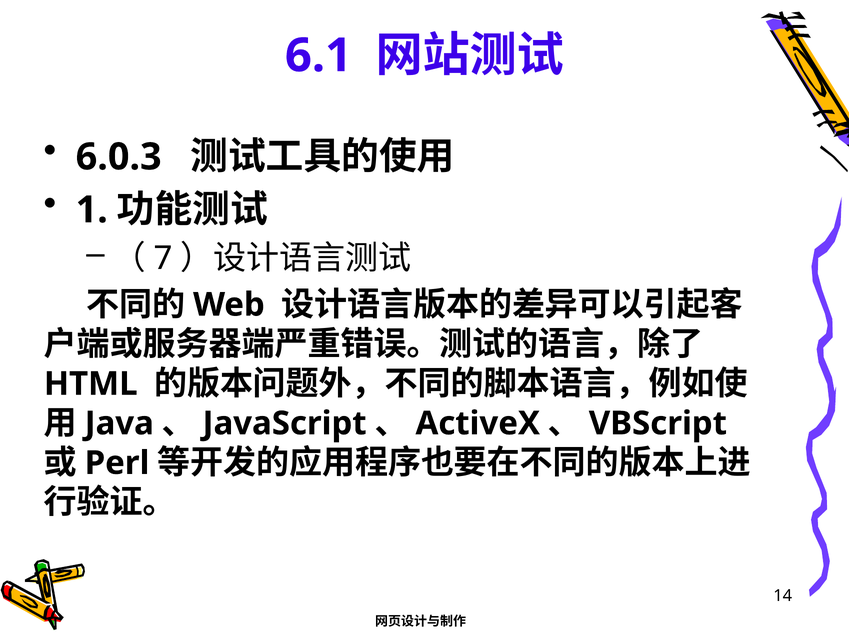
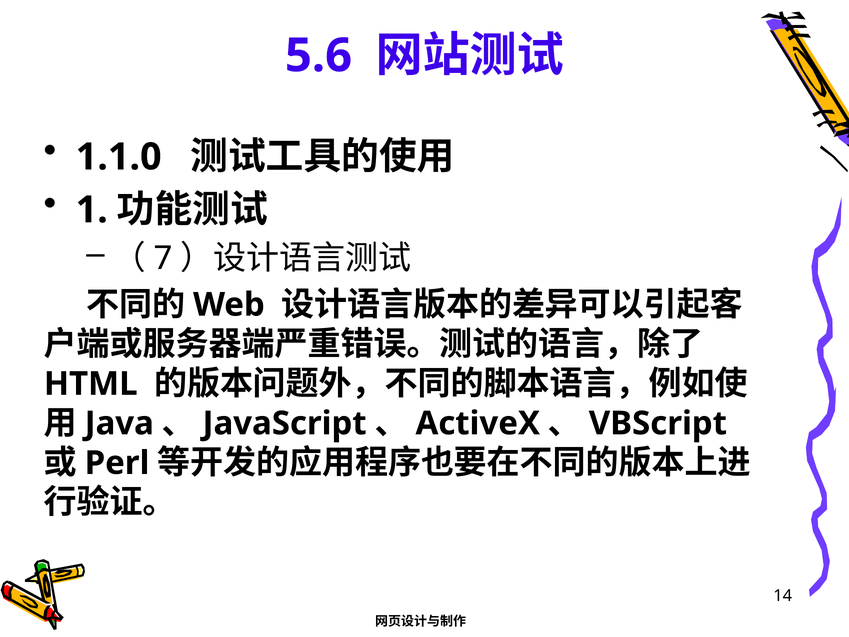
6.1: 6.1 -> 5.6
6.0.3: 6.0.3 -> 1.1.0
